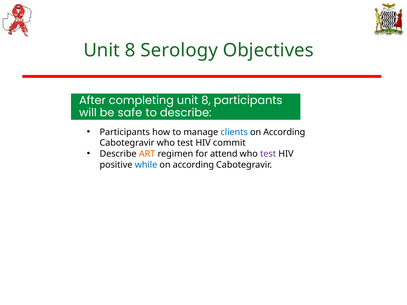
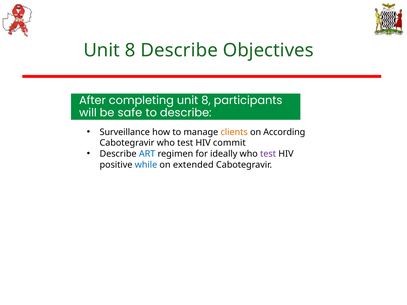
8 Serology: Serology -> Describe
Participants at (125, 132): Participants -> Surveillance
clients colour: blue -> orange
ART colour: orange -> blue
attend: attend -> ideally
according at (193, 165): according -> extended
